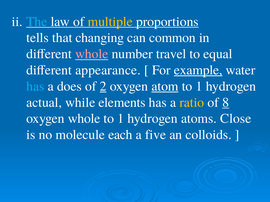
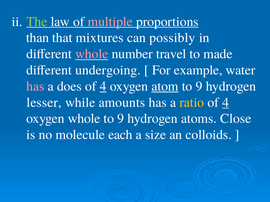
The colour: light blue -> light green
multiple colour: yellow -> pink
tells: tells -> than
changing: changing -> mixtures
common: common -> possibly
equal: equal -> made
appearance: appearance -> undergoing
example underline: present -> none
has at (35, 86) colour: light blue -> pink
2 at (103, 86): 2 -> 4
1 at (199, 86): 1 -> 9
actual: actual -> lesser
elements: elements -> amounts
8 at (226, 103): 8 -> 4
1 at (121, 119): 1 -> 9
five: five -> size
